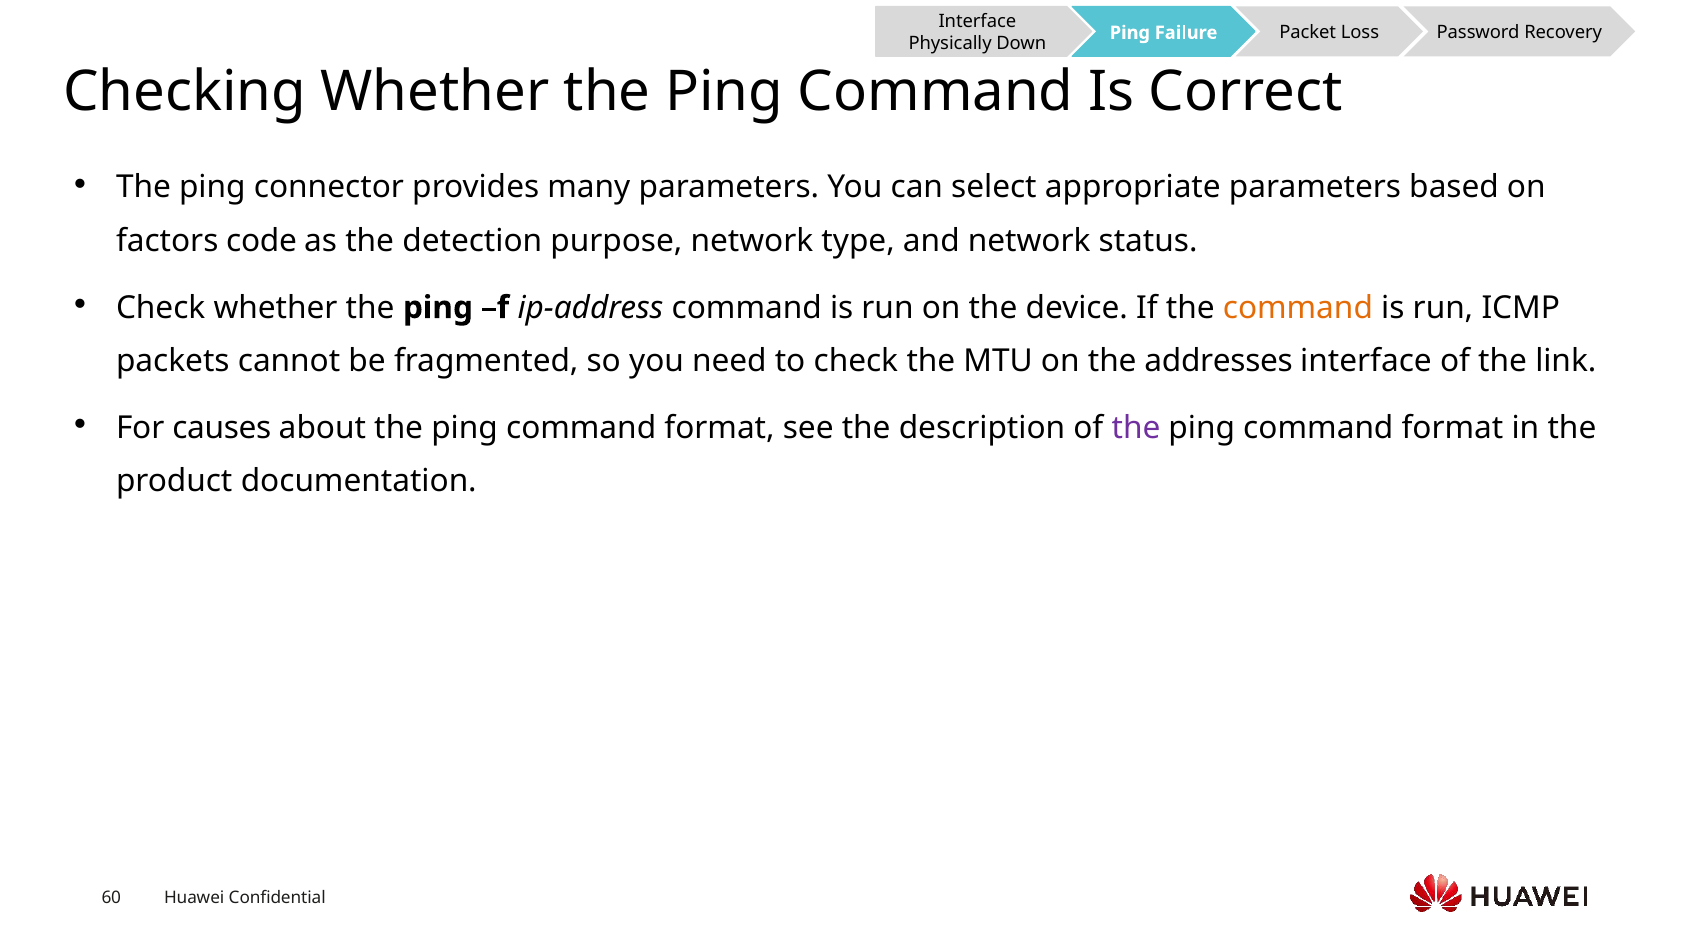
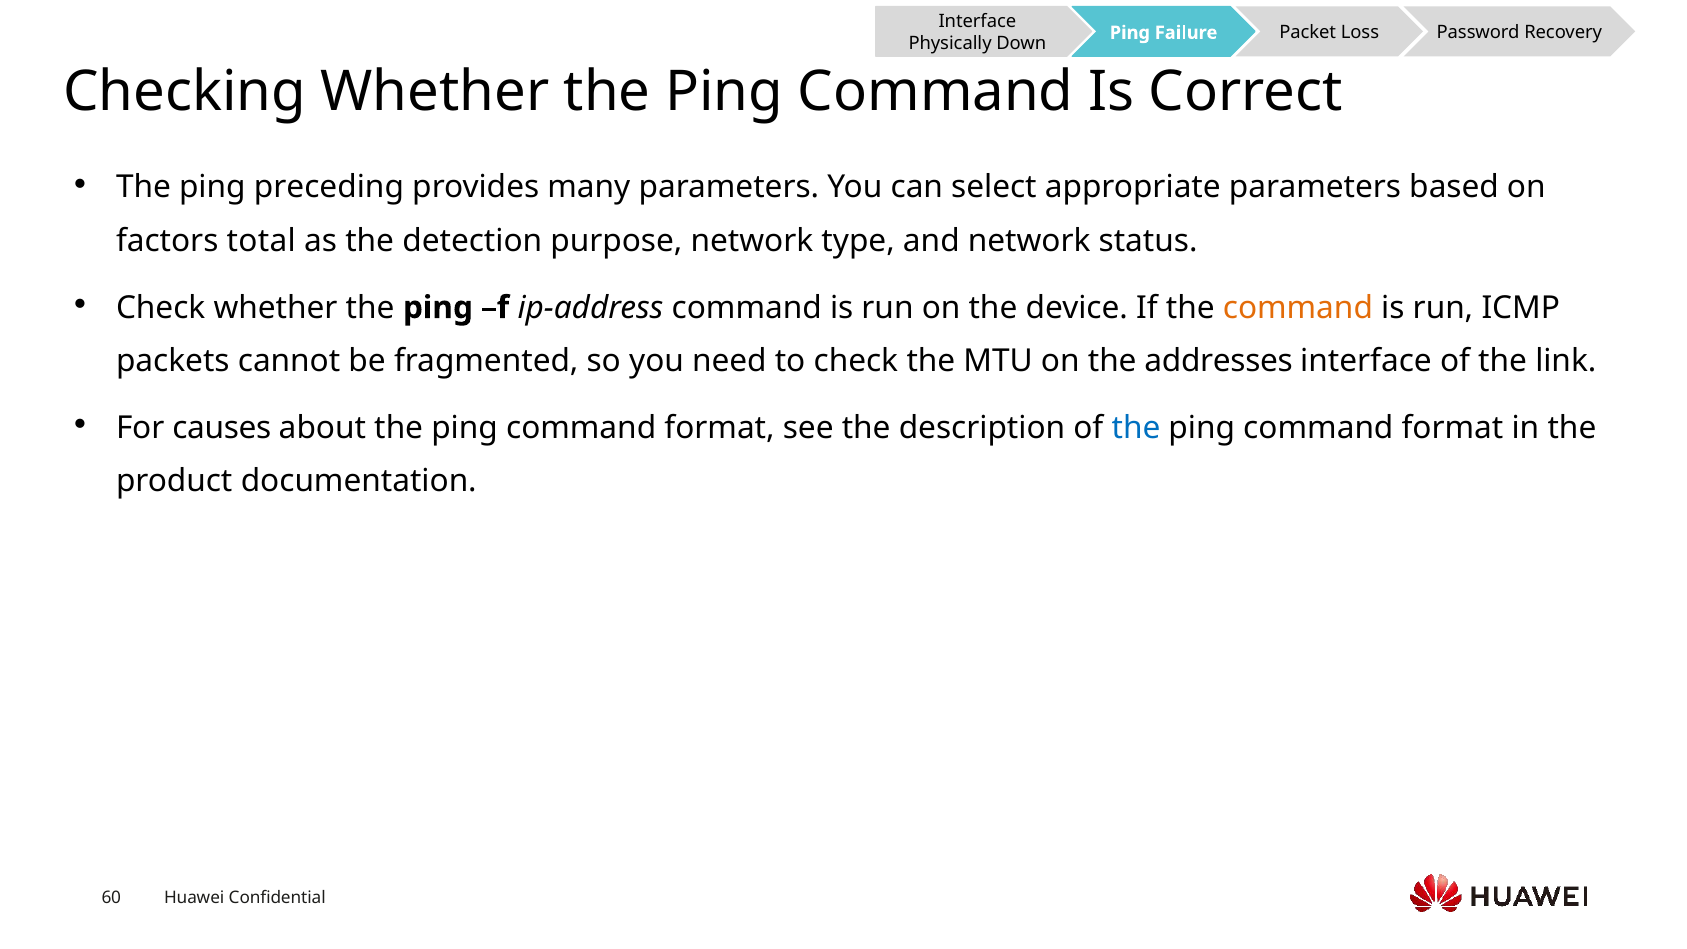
connector: connector -> preceding
code: code -> total
the at (1136, 428) colour: purple -> blue
